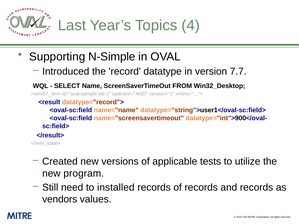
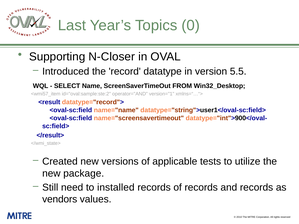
4: 4 -> 0
N-Simple: N-Simple -> N-Closer
7.7: 7.7 -> 5.5
program: program -> package
